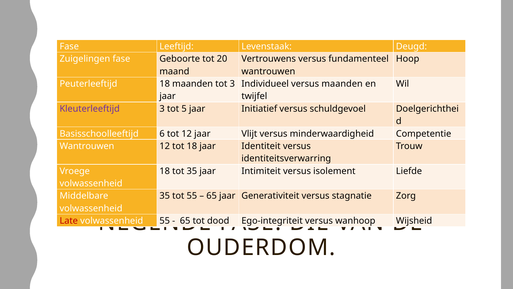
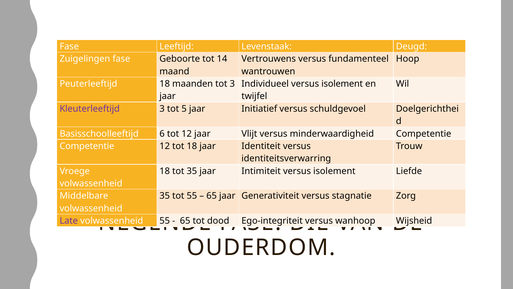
20: 20 -> 14
maanden at (342, 84): maanden -> isolement
Wantrouwen at (87, 146): Wantrouwen -> Competentie
Late colour: red -> purple
